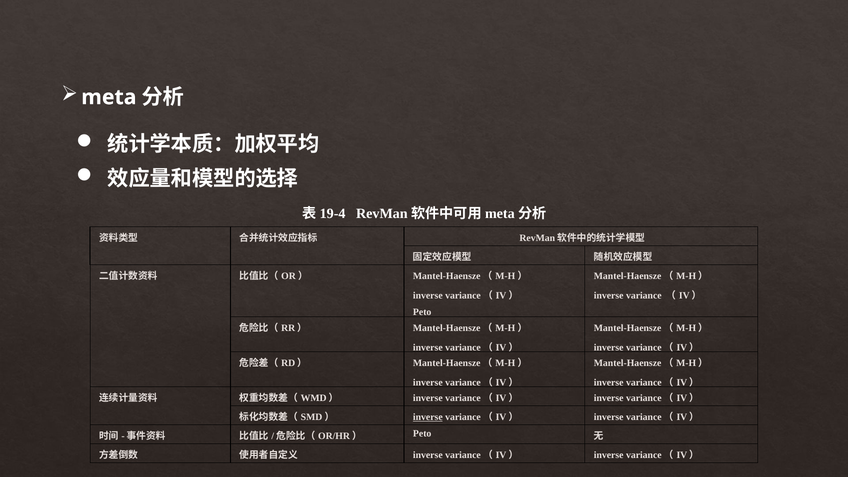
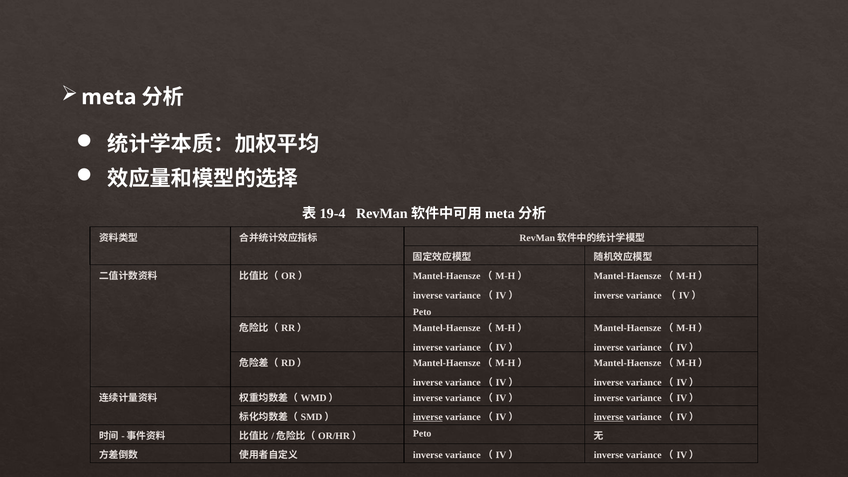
inverse at (609, 417) underline: none -> present
